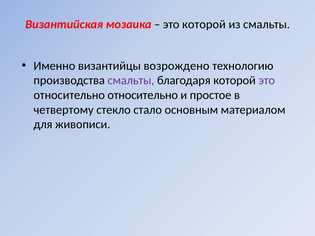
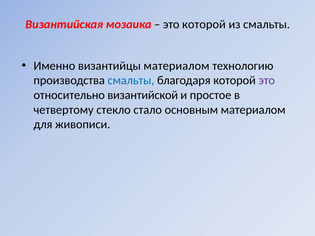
византийцы возрождено: возрождено -> материалом
смальты at (131, 81) colour: purple -> blue
относительно относительно: относительно -> византийской
